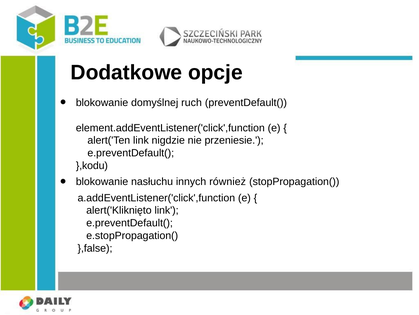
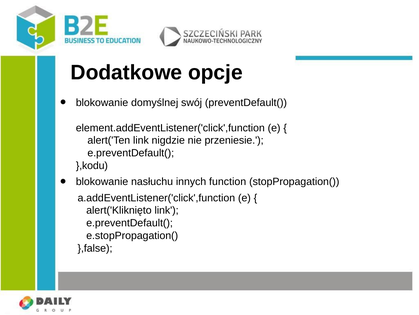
ruch: ruch -> swój
również: również -> function
